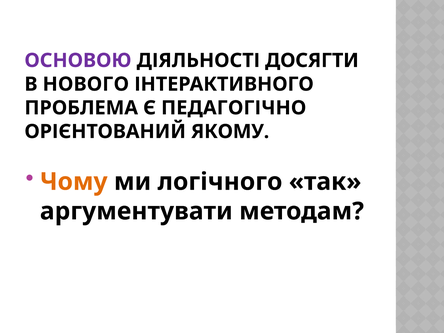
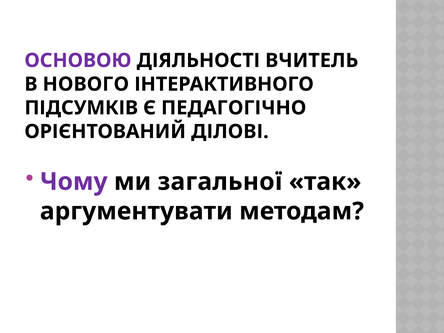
ДОСЯГТИ: ДОСЯГТИ -> ВЧИТЕЛЬ
ПРОБЛЕМА: ПРОБЛЕМА -> ПІДСУМКІВ
ЯКОМУ: ЯКОМУ -> ДІЛОВІ
Чому colour: orange -> purple
логічного: логічного -> загальної
